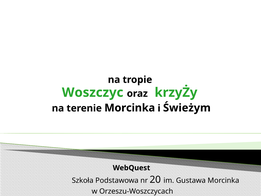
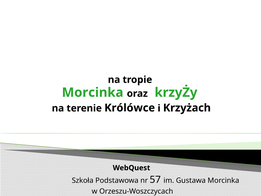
Woszczyc at (93, 92): Woszczyc -> Morcinka
terenie Morcinka: Morcinka -> Królówce
Świeżym: Świeżym -> Krzyżach
20: 20 -> 57
